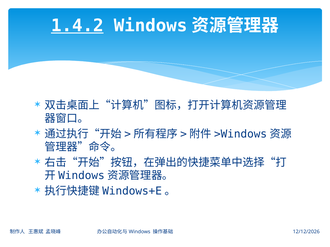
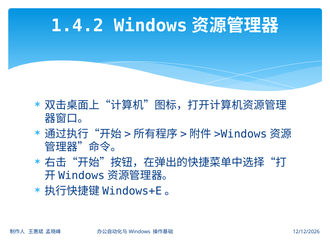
1.4.2 underline: present -> none
